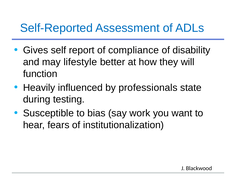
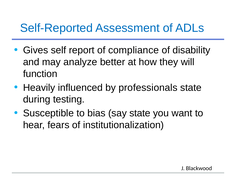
lifestyle: lifestyle -> analyze
say work: work -> state
